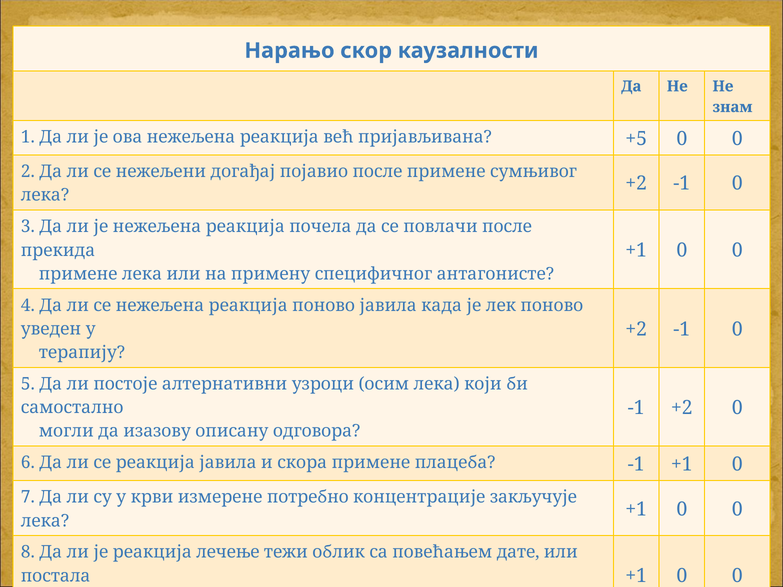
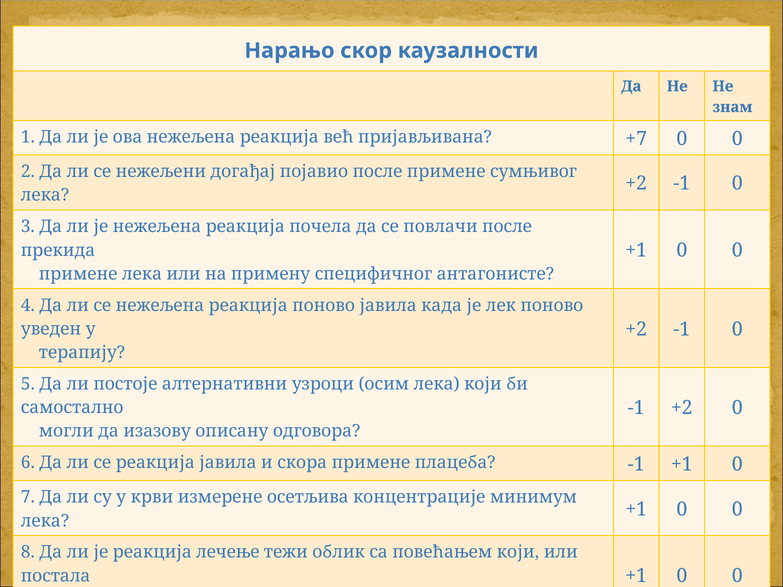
+5: +5 -> +7
потребно: потребно -> осетљива
закључује: закључује -> минимум
повећањем дате: дате -> који
